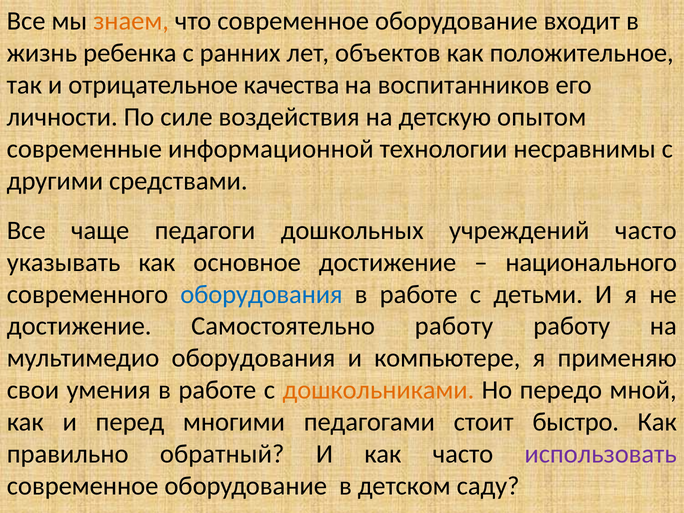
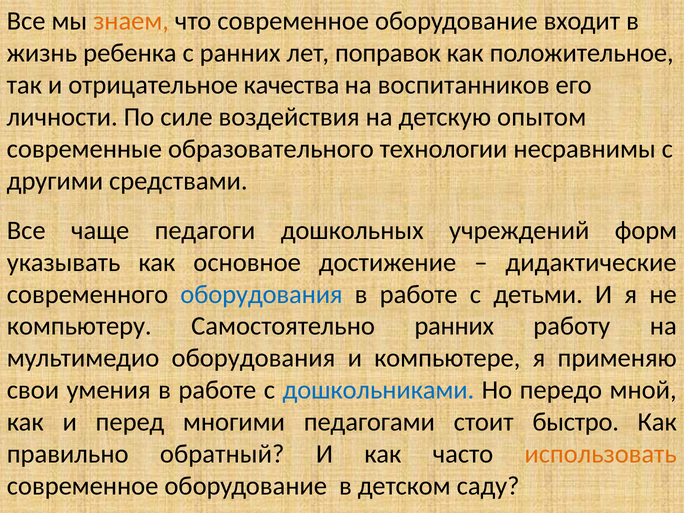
объектов: объектов -> поправок
информационной: информационной -> образовательного
учреждений часто: часто -> форм
национального: национального -> дидактические
достижение at (79, 326): достижение -> компьютеру
Самостоятельно работу: работу -> ранних
дошкольниками colour: orange -> blue
использовать colour: purple -> orange
